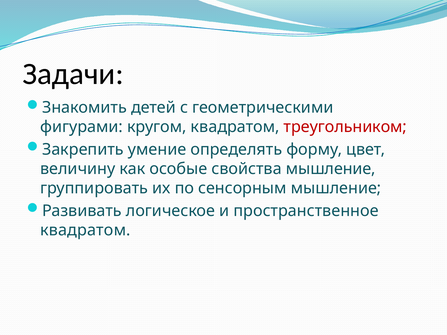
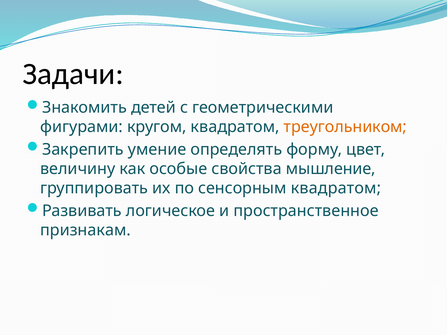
треугольником colour: red -> orange
сенсорным мышление: мышление -> квадратом
квадратом at (85, 230): квадратом -> признакам
